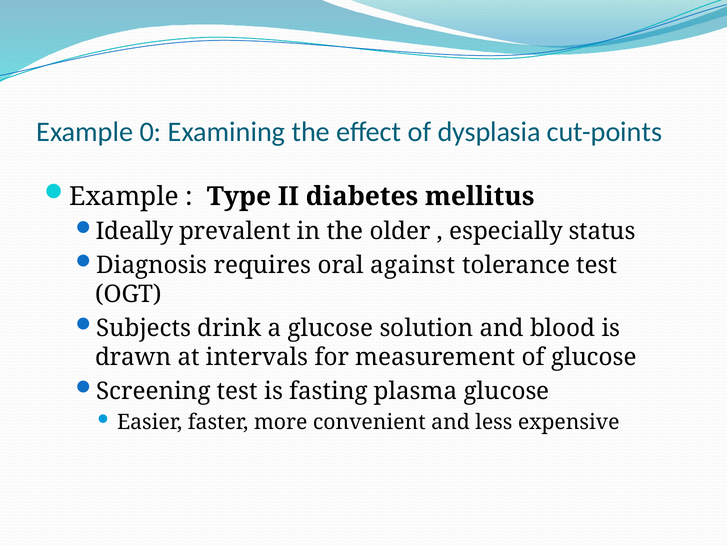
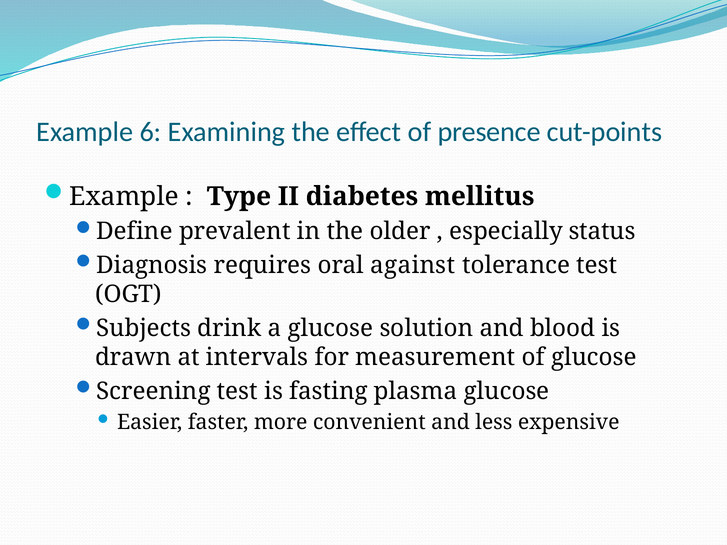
0: 0 -> 6
dysplasia: dysplasia -> presence
Ideally: Ideally -> Define
